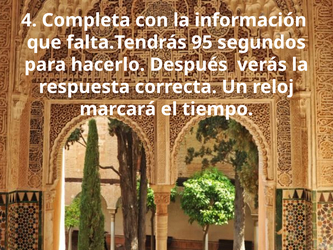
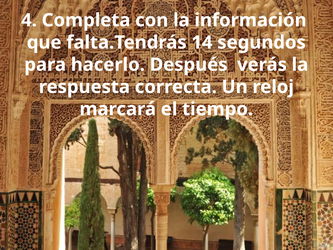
95: 95 -> 14
